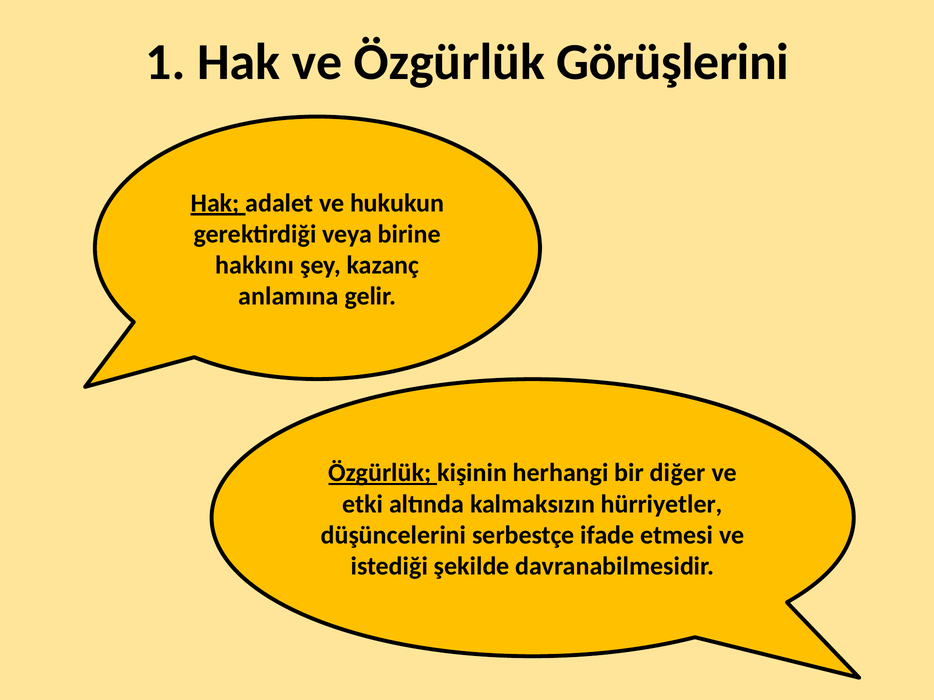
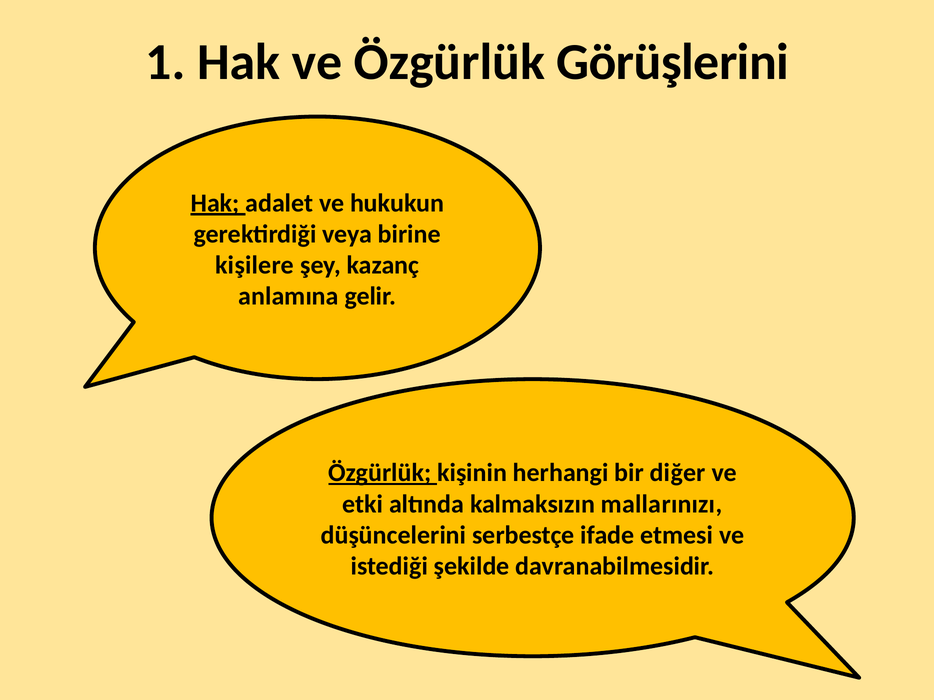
hakkını: hakkını -> kişilere
hürriyetler: hürriyetler -> mallarınızı
